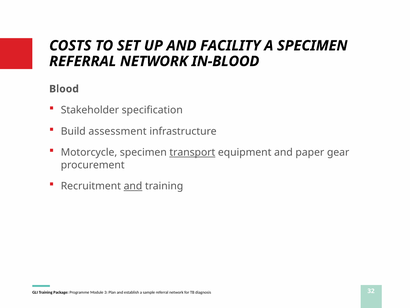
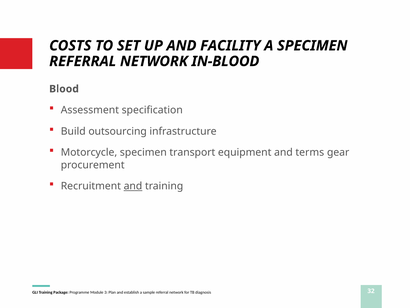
Stakeholder: Stakeholder -> Assessment
assessment: assessment -> outsourcing
transport underline: present -> none
paper: paper -> terms
